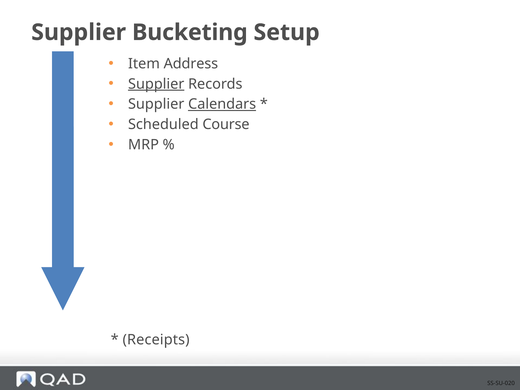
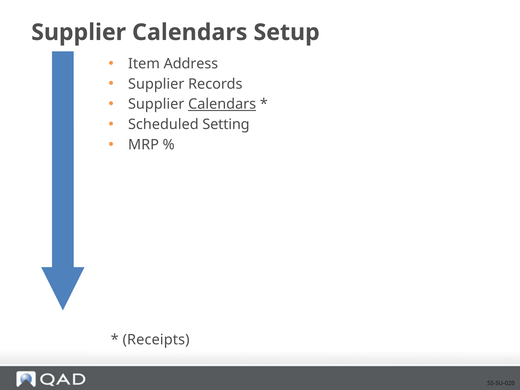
Bucketing at (190, 32): Bucketing -> Calendars
Supplier at (156, 84) underline: present -> none
Course: Course -> Setting
